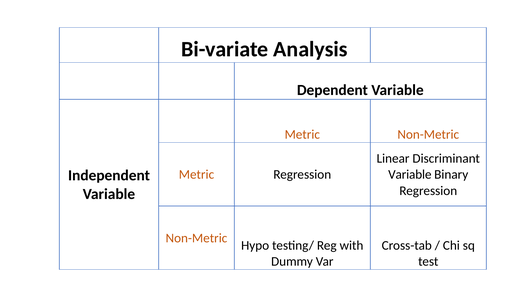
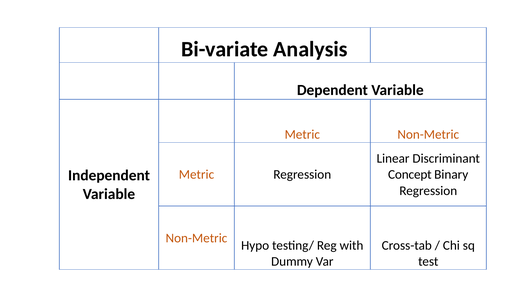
Variable at (410, 174): Variable -> Concept
